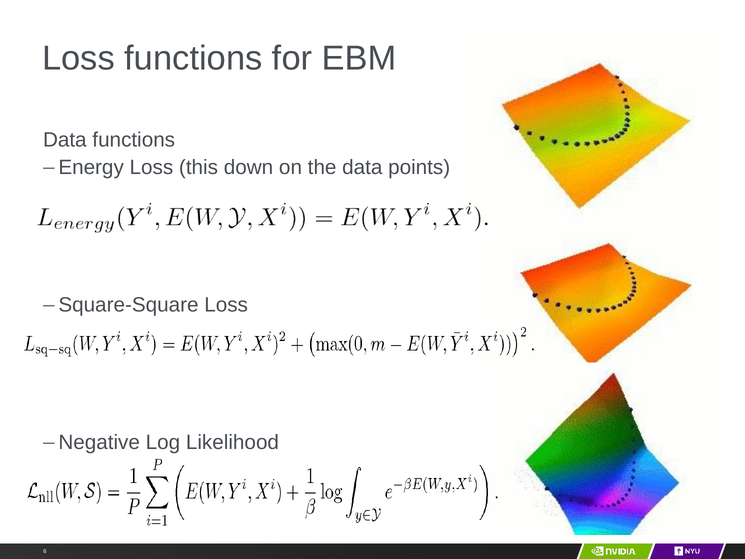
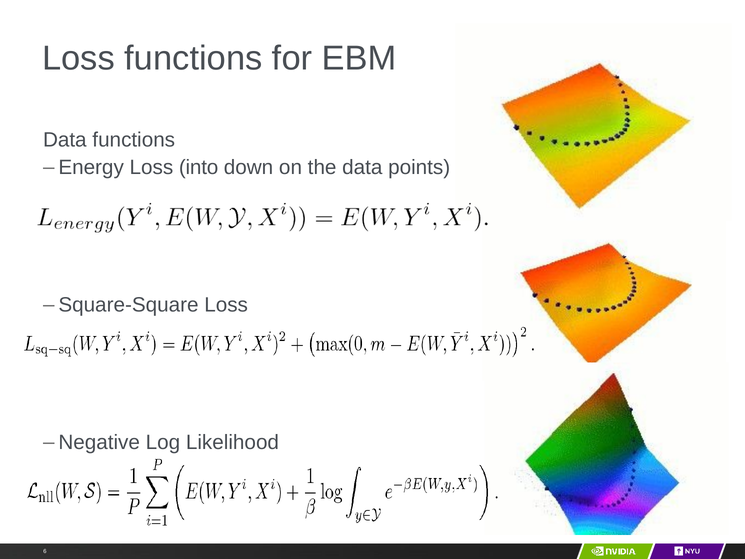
this: this -> into
